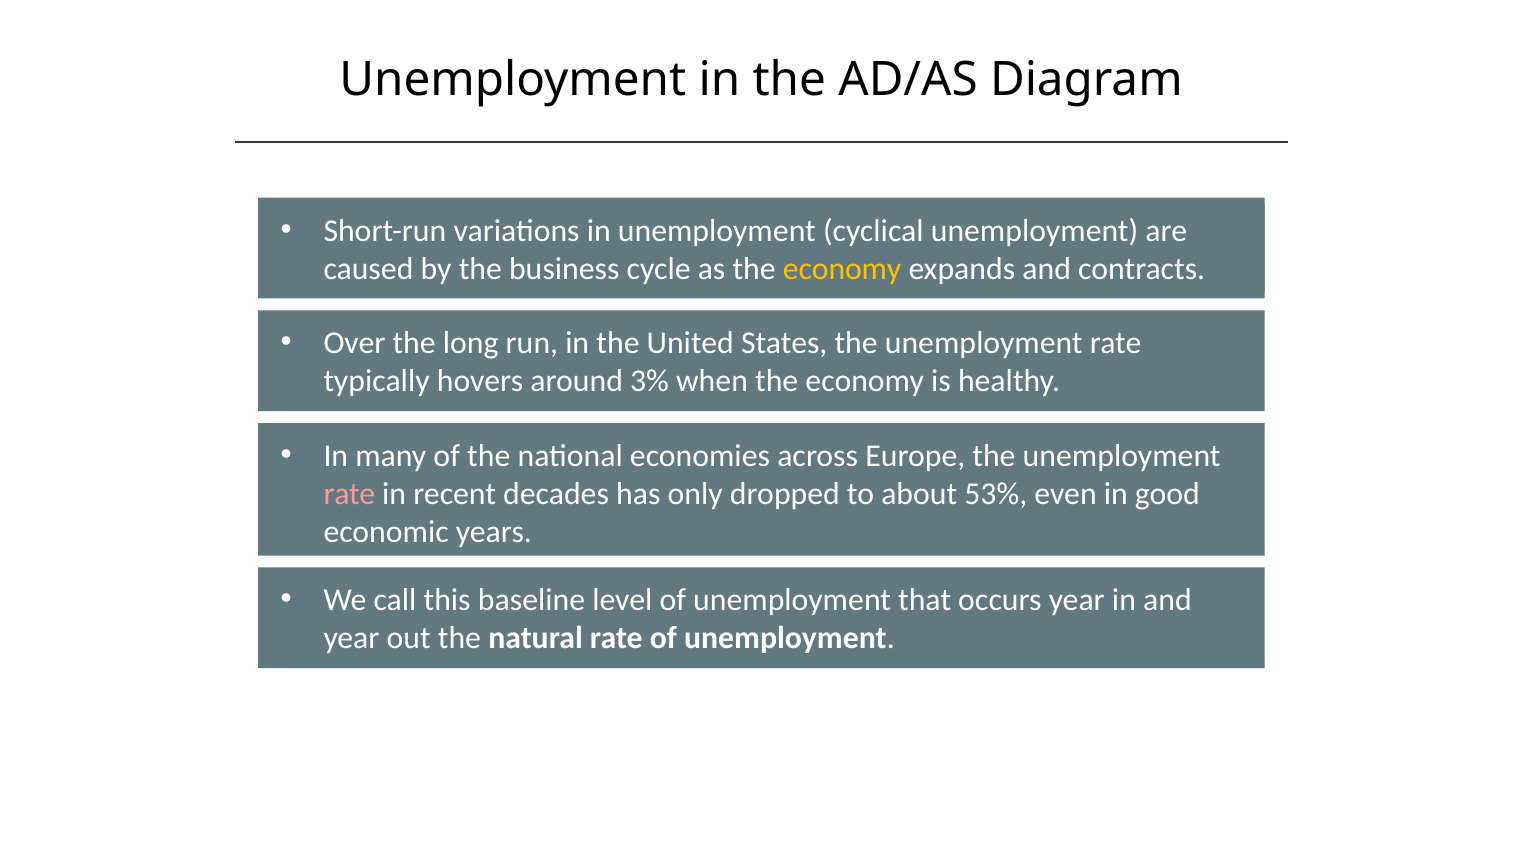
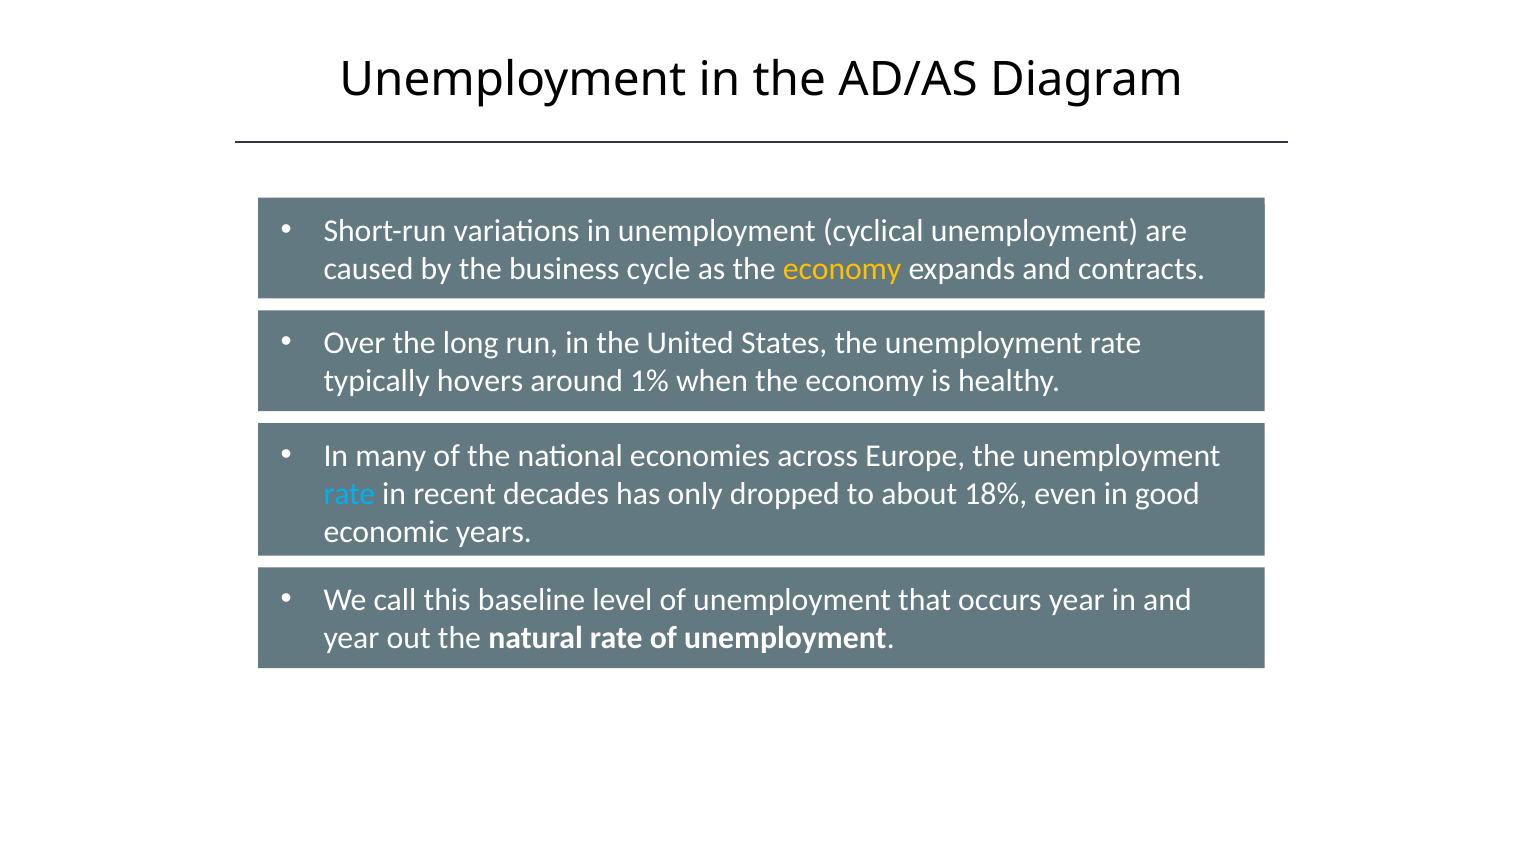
3%: 3% -> 1%
rate at (349, 494) colour: pink -> light blue
53%: 53% -> 18%
